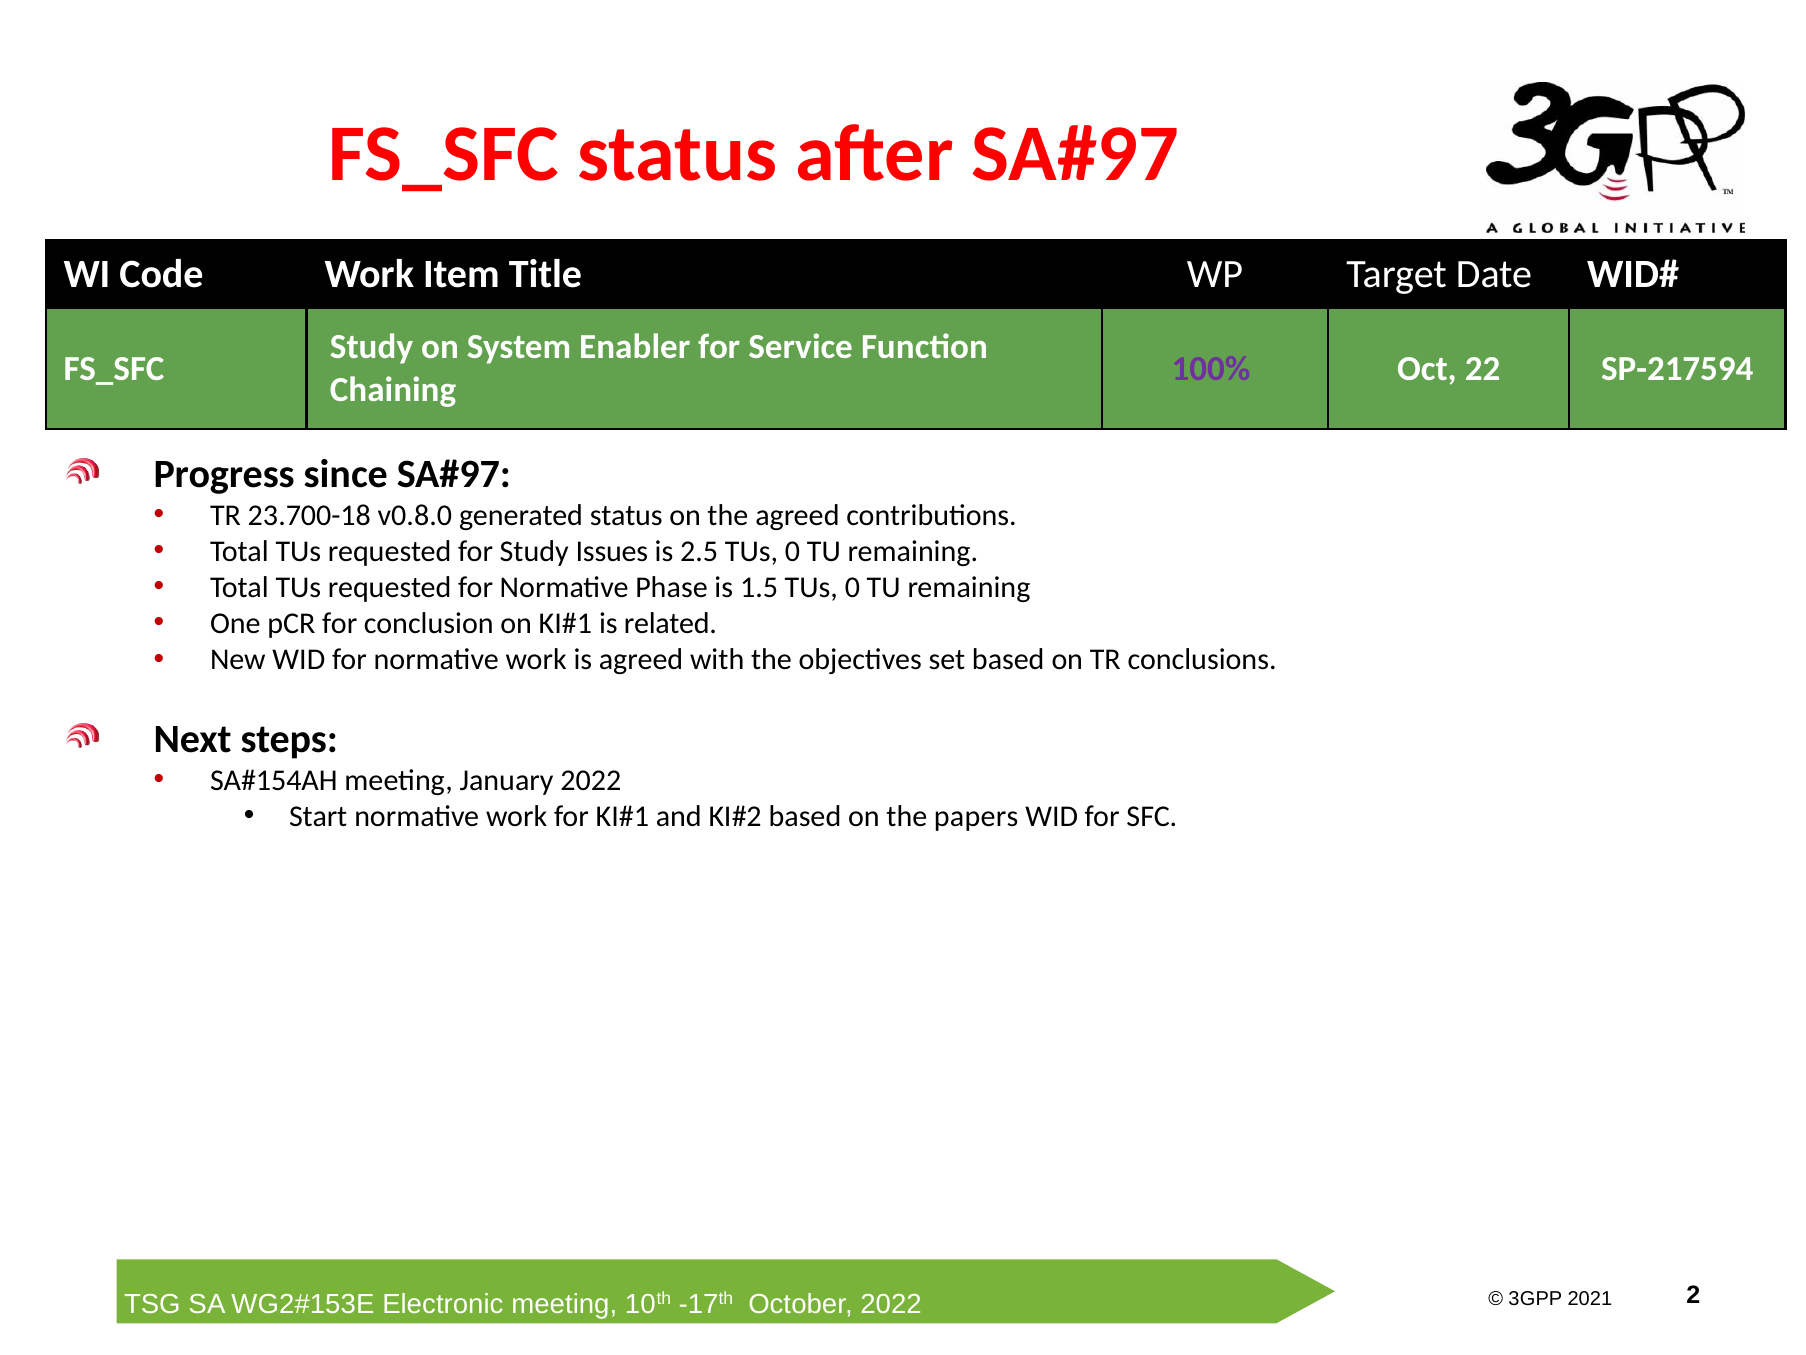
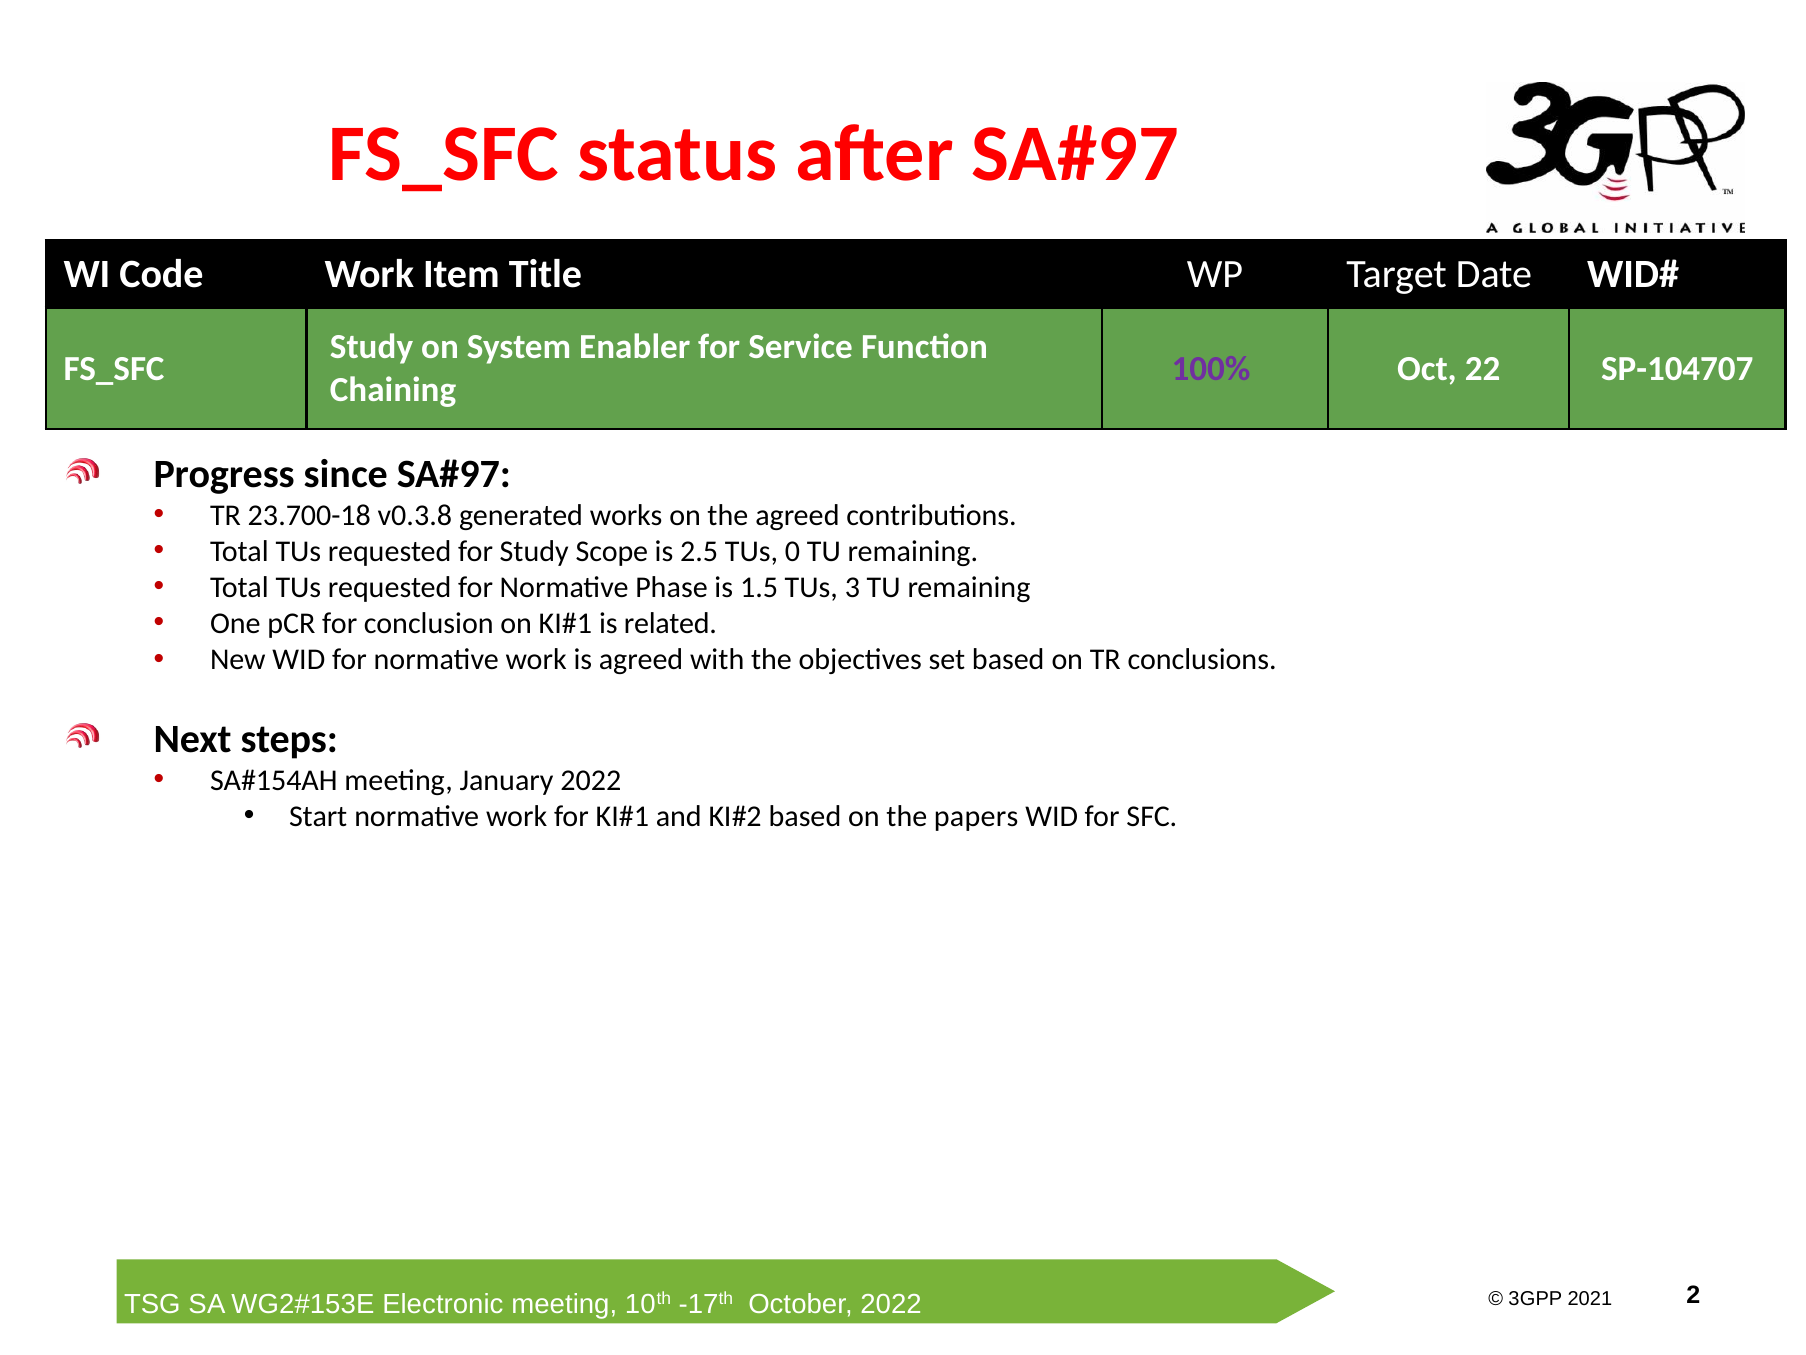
SP-217594: SP-217594 -> SP-104707
v0.8.0: v0.8.0 -> v0.3.8
generated status: status -> works
Issues: Issues -> Scope
1.5 TUs 0: 0 -> 3
